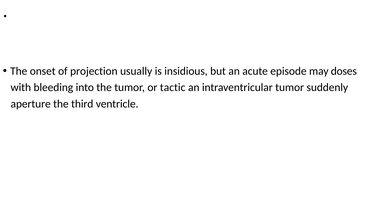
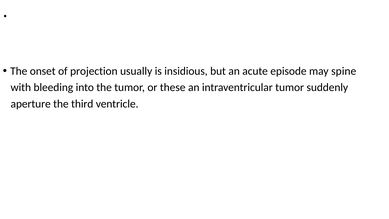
doses: doses -> spine
tactic: tactic -> these
